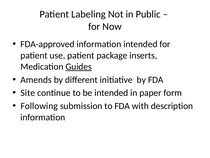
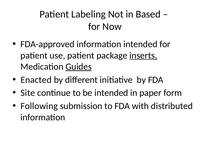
Public: Public -> Based
inserts underline: none -> present
Amends: Amends -> Enacted
description: description -> distributed
